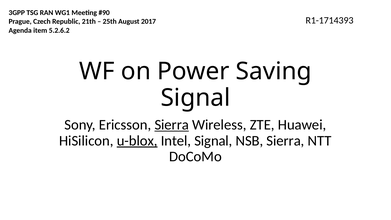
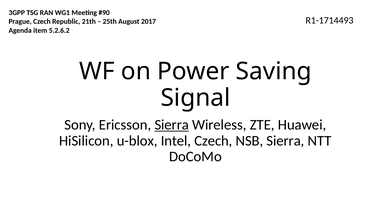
R1-1714393: R1-1714393 -> R1-1714493
u-blox underline: present -> none
Intel Signal: Signal -> Czech
